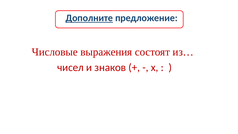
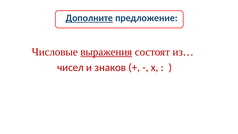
выражения underline: none -> present
